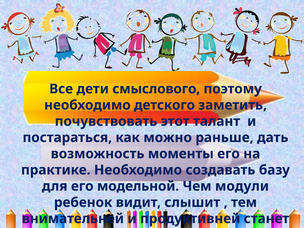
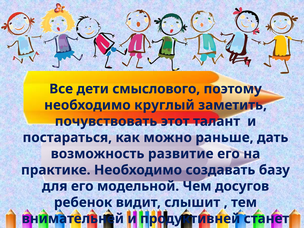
детского: детского -> круглый
моменты: моменты -> развитие
модули: модули -> досугов
